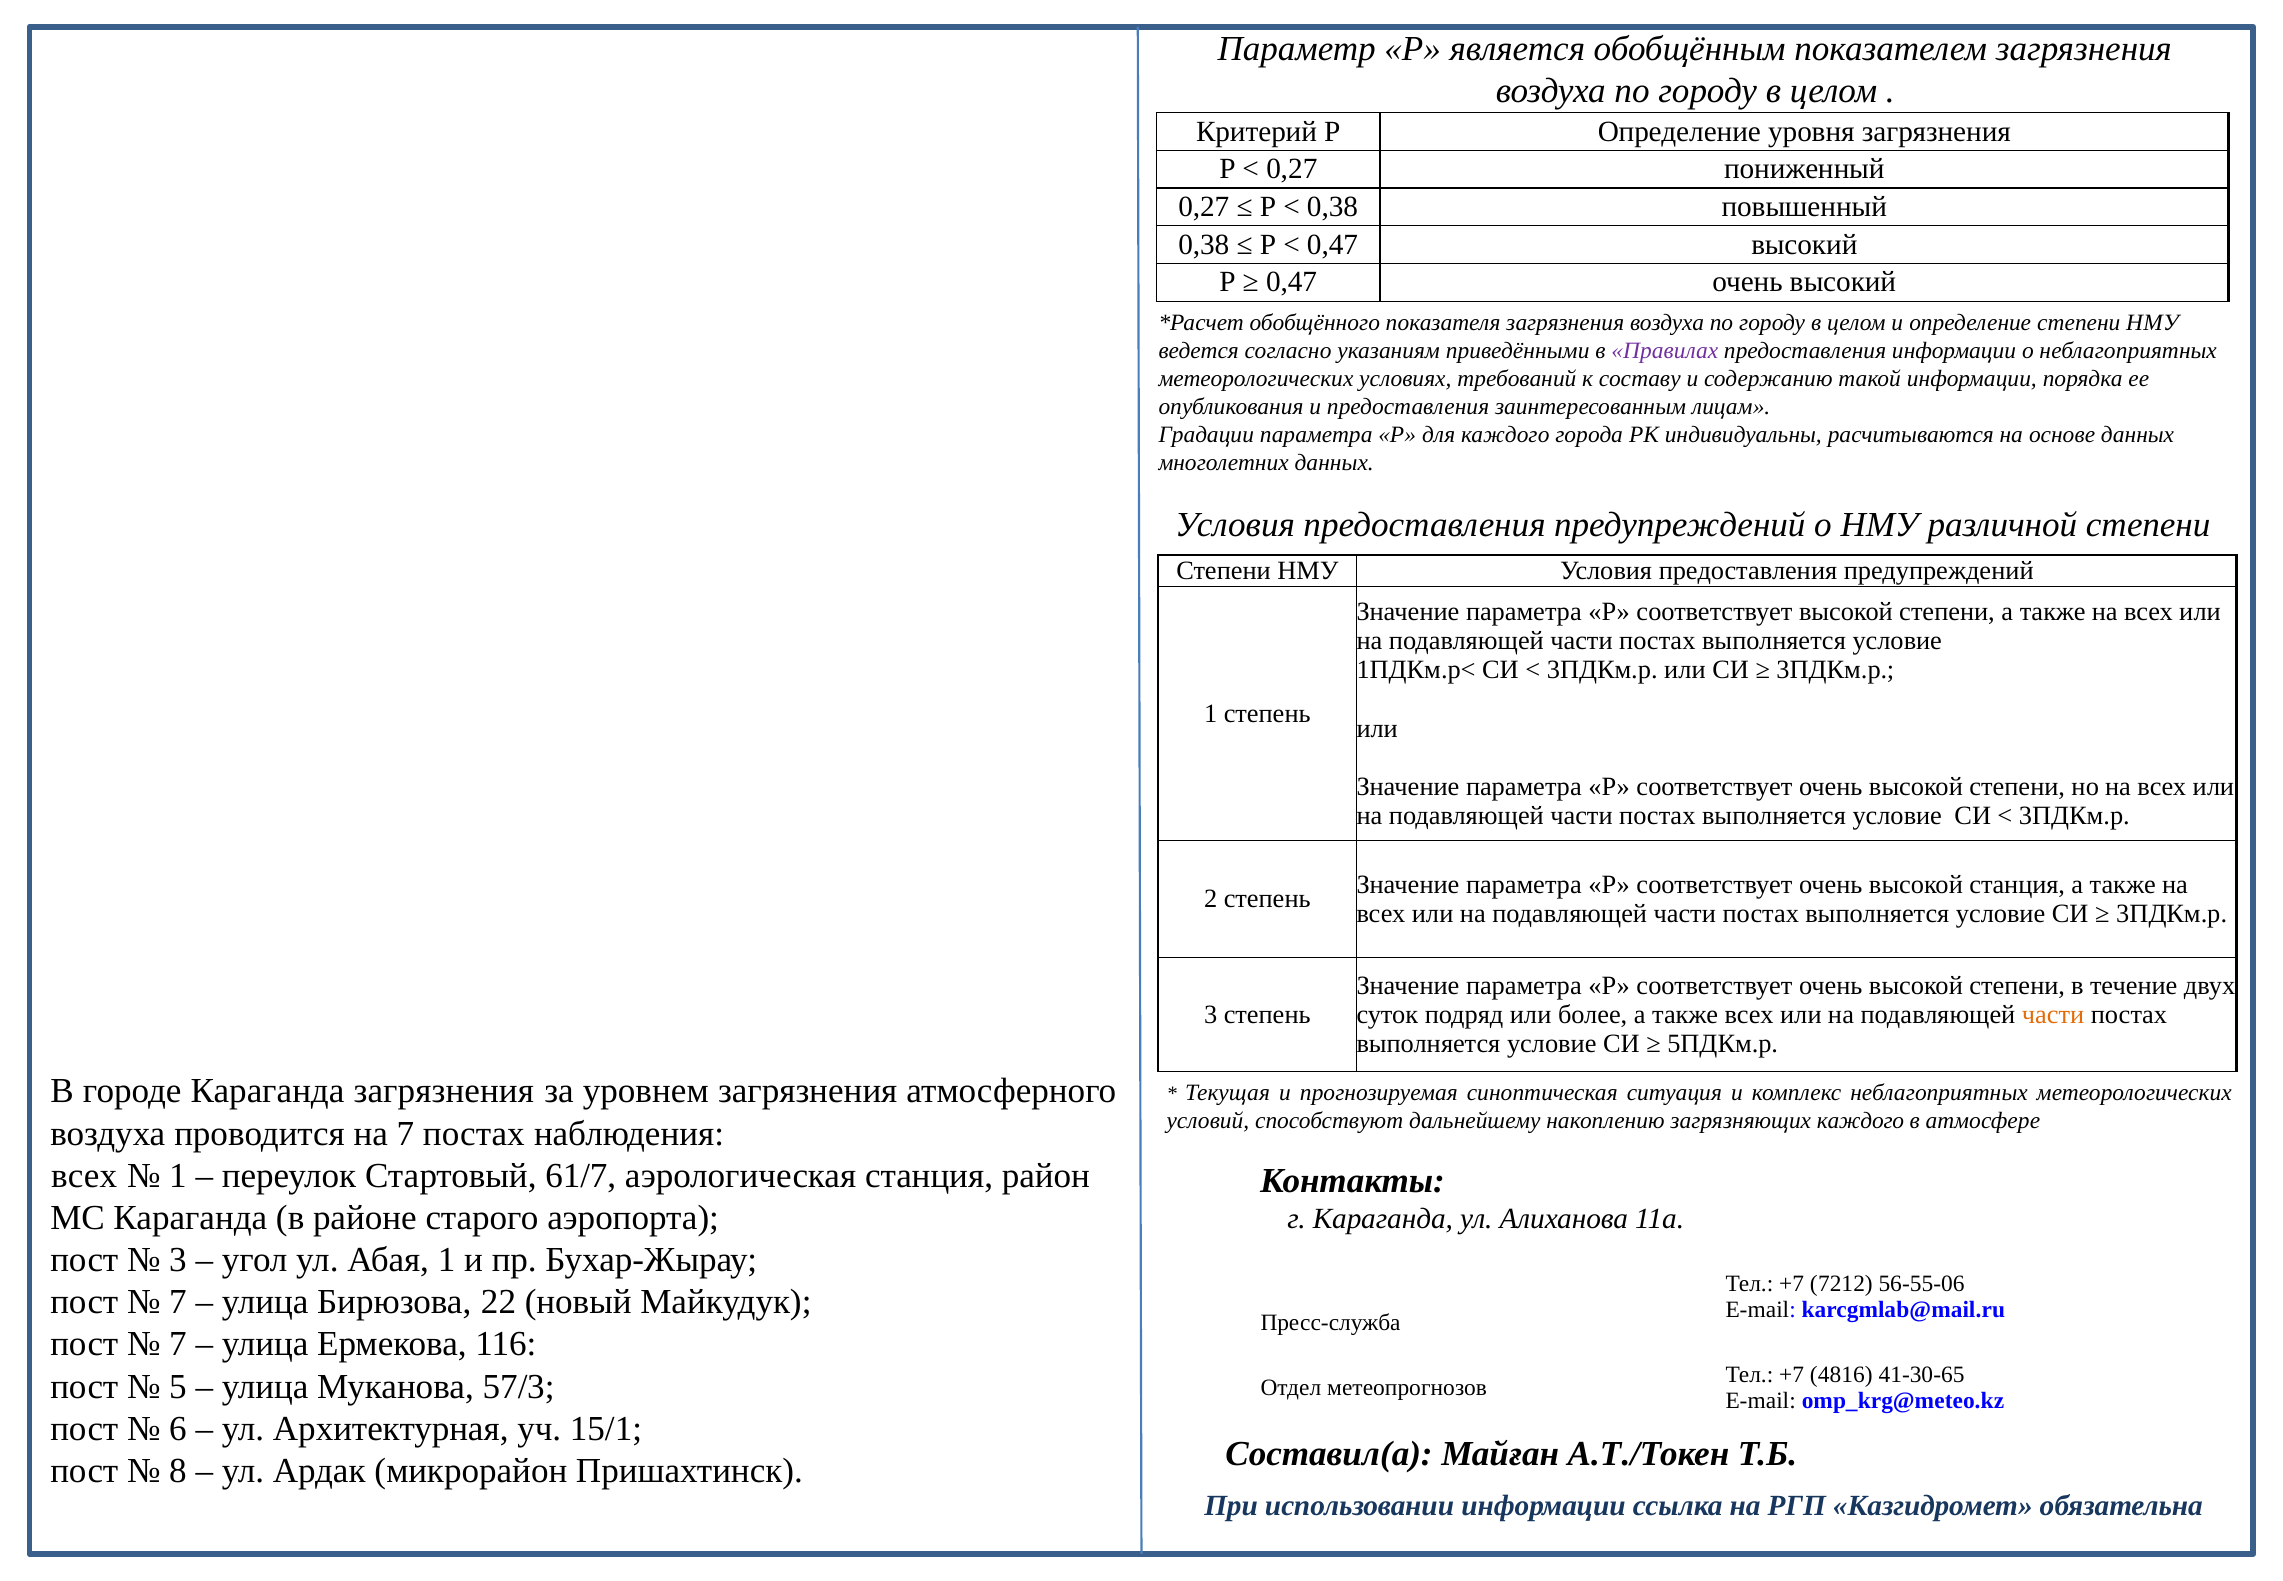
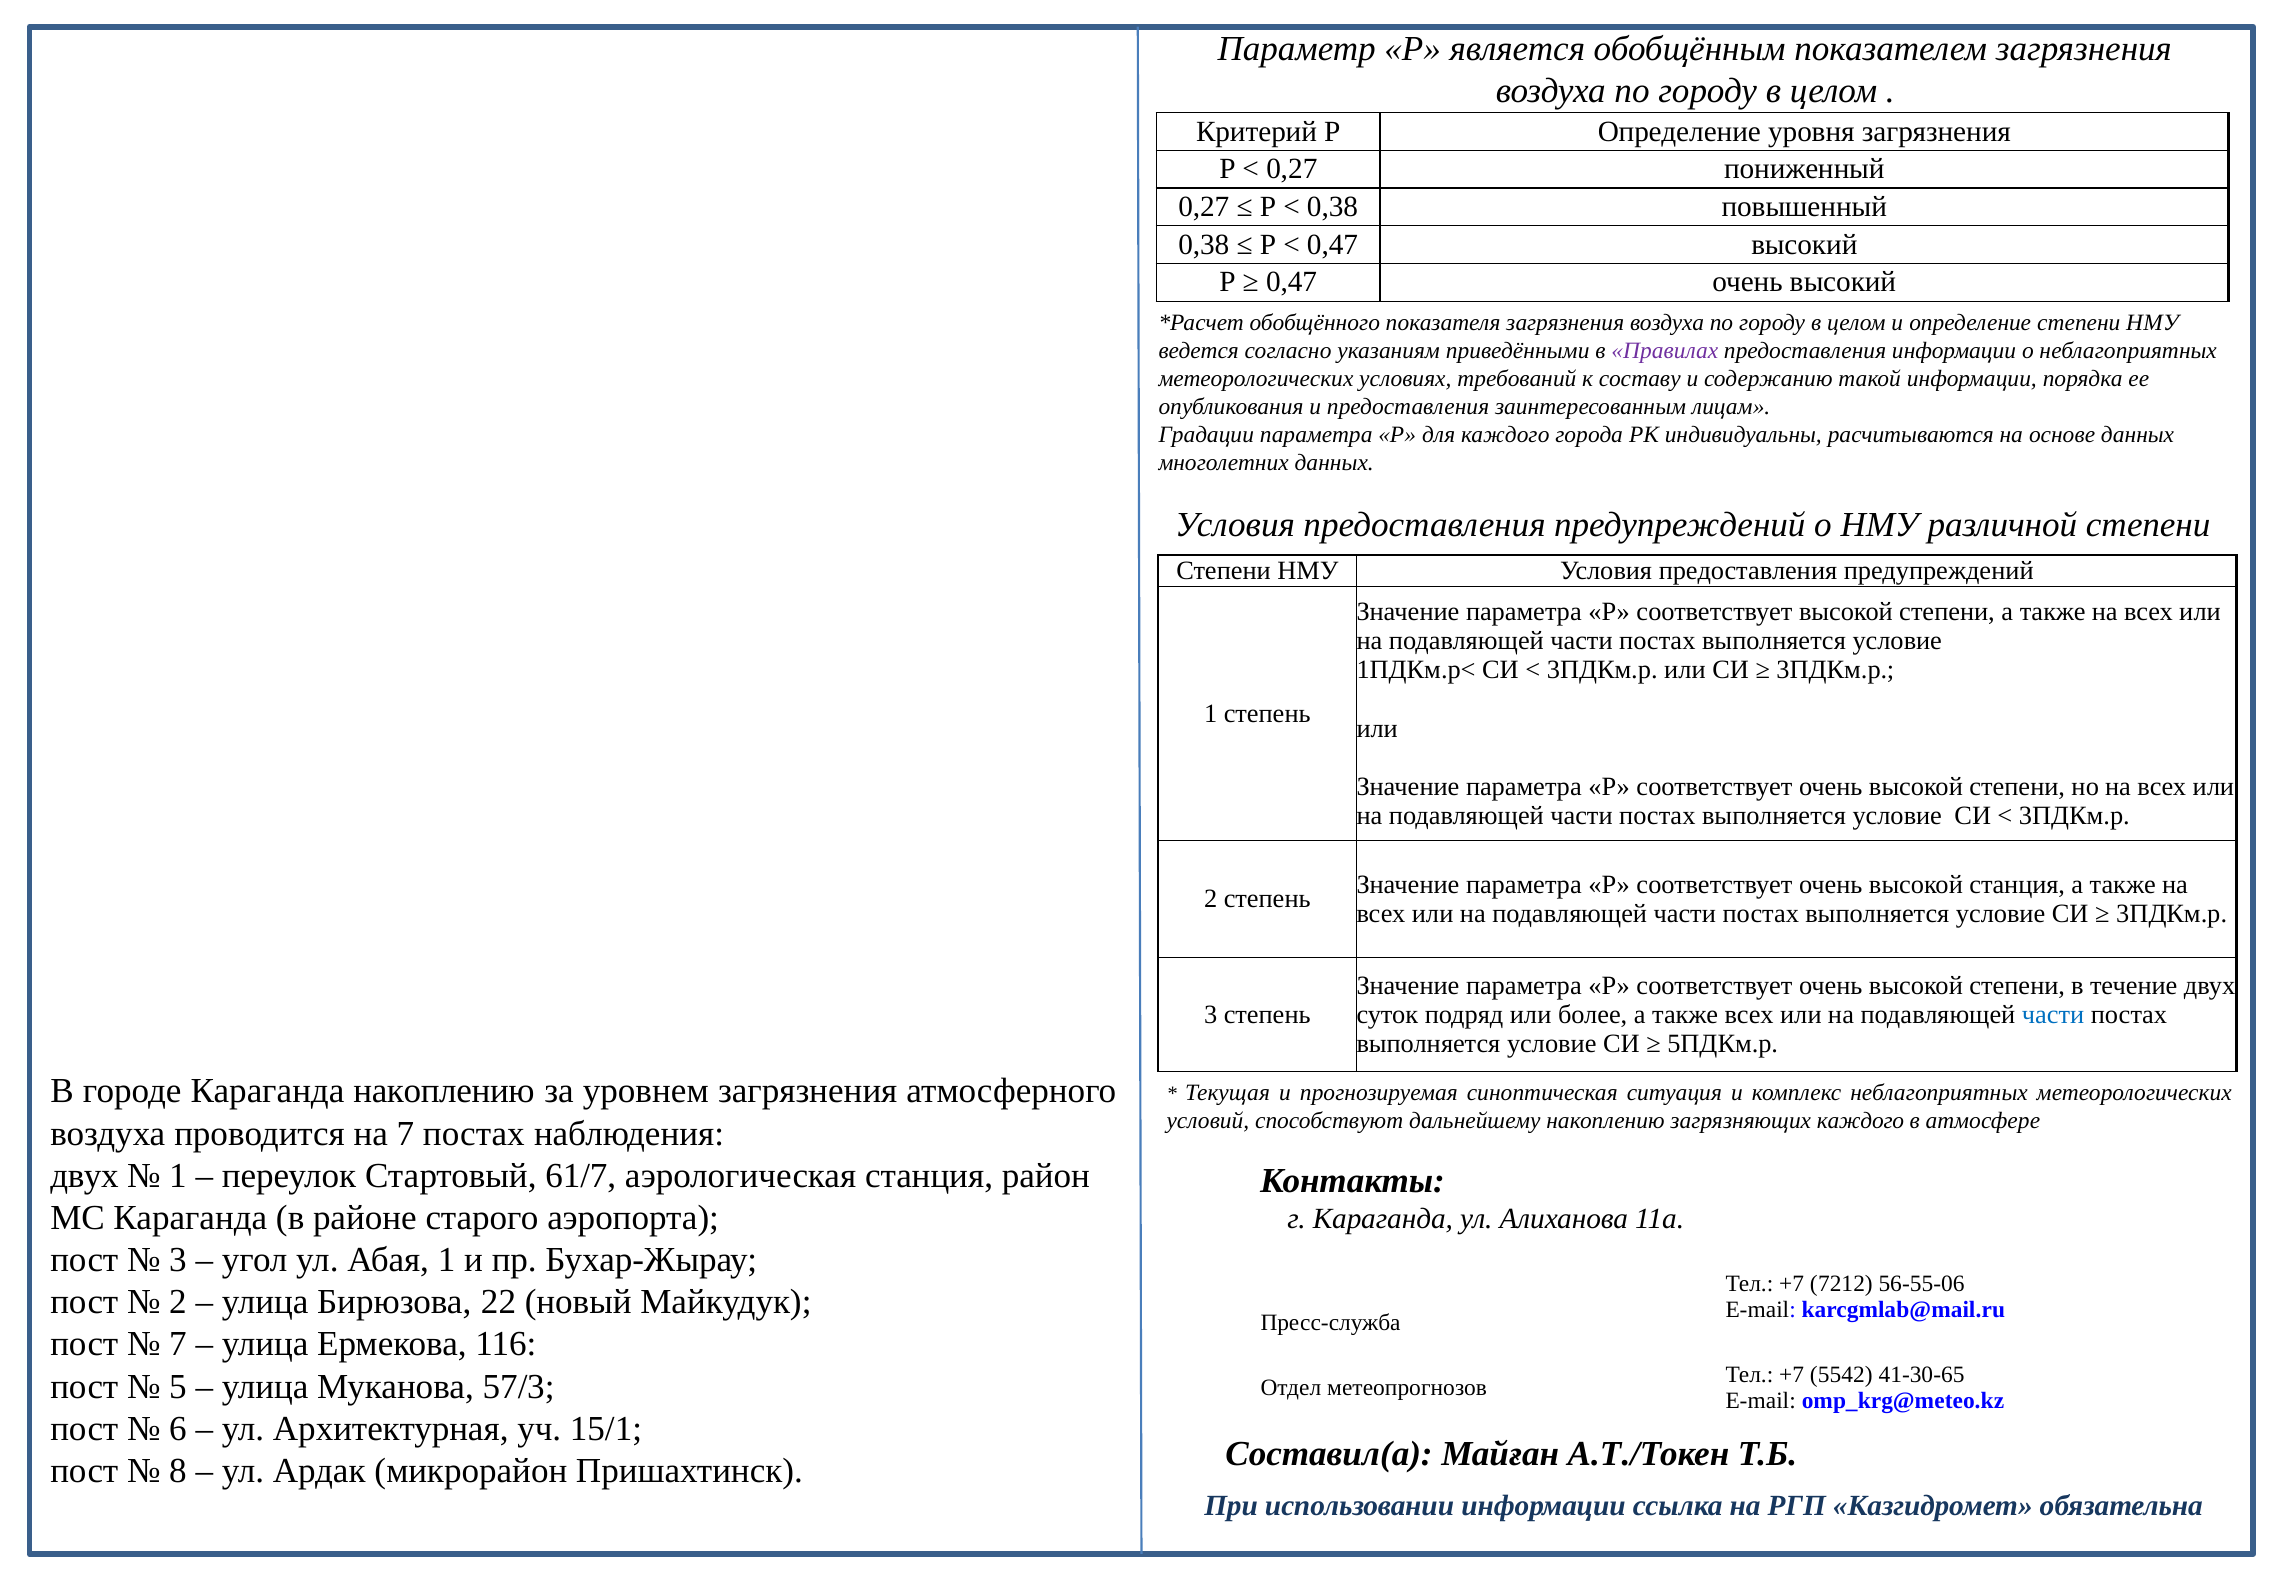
части at (2053, 1014) colour: orange -> blue
Караганда загрязнения: загрязнения -> накоплению
всех at (84, 1175): всех -> двух
7 at (178, 1302): 7 -> 2
4816: 4816 -> 5542
